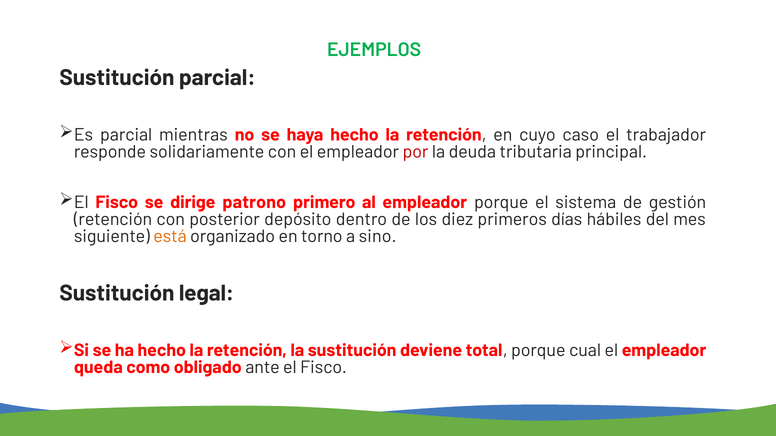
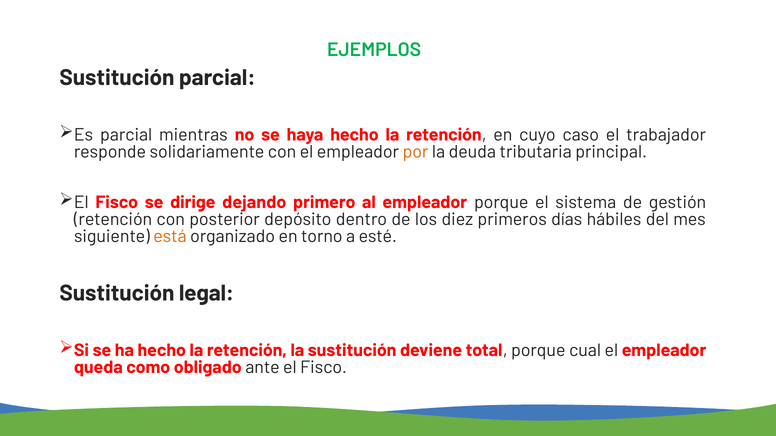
por colour: red -> orange
patrono: patrono -> dejando
sino: sino -> esté
